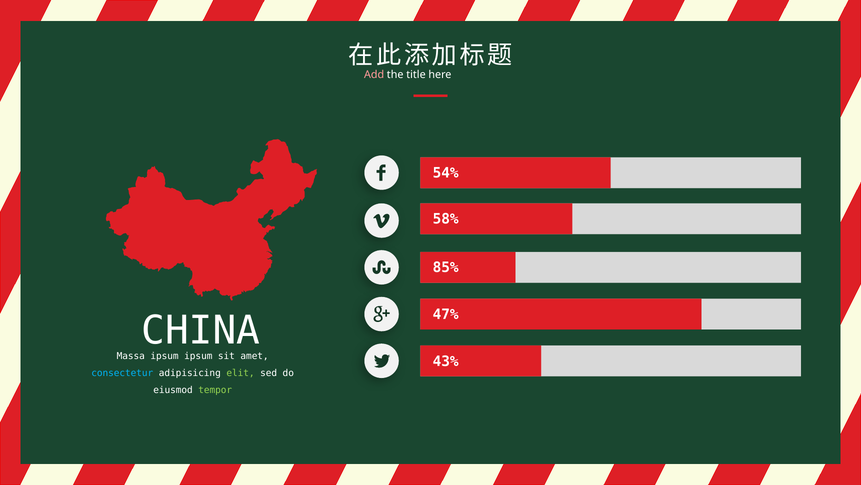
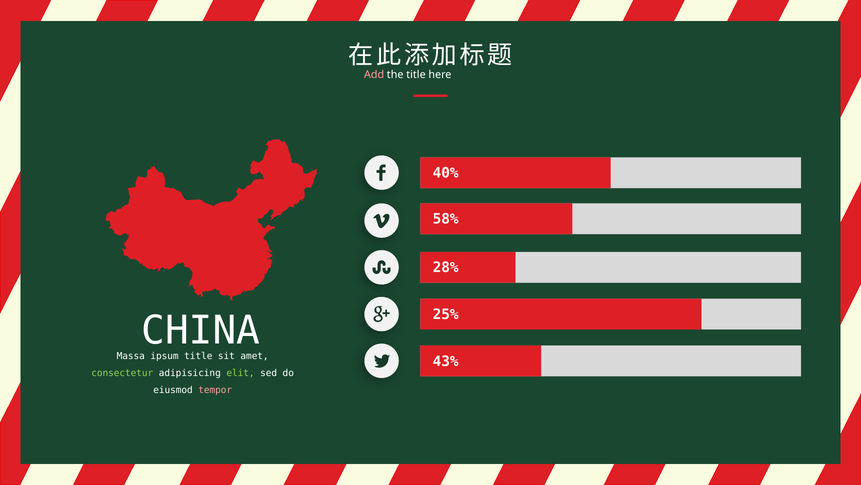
54%: 54% -> 40%
85%: 85% -> 28%
47%: 47% -> 25%
ipsum ipsum: ipsum -> title
consectetur colour: light blue -> light green
tempor colour: light green -> pink
